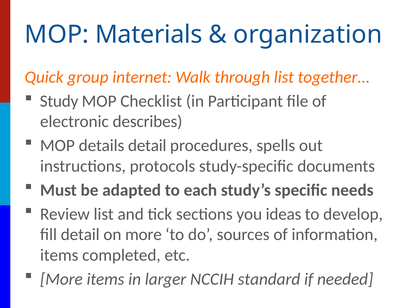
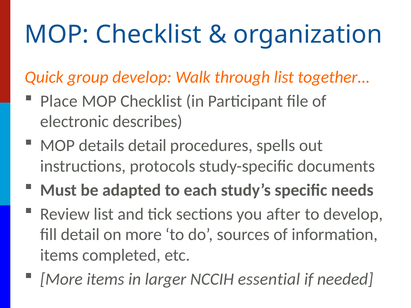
Materials at (149, 35): Materials -> Checklist
group internet: internet -> develop
Study: Study -> Place
ideas: ideas -> after
standard: standard -> essential
